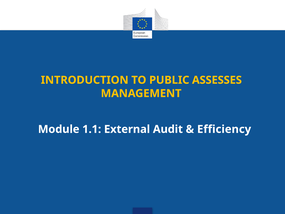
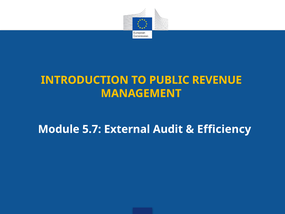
ASSESSES: ASSESSES -> REVENUE
1.1: 1.1 -> 5.7
